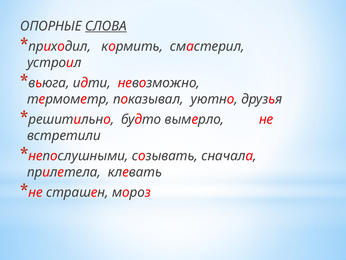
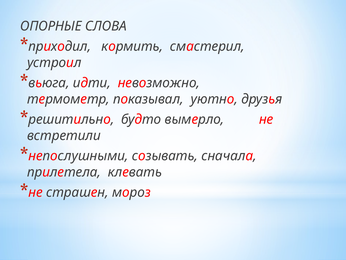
СЛОВА underline: present -> none
